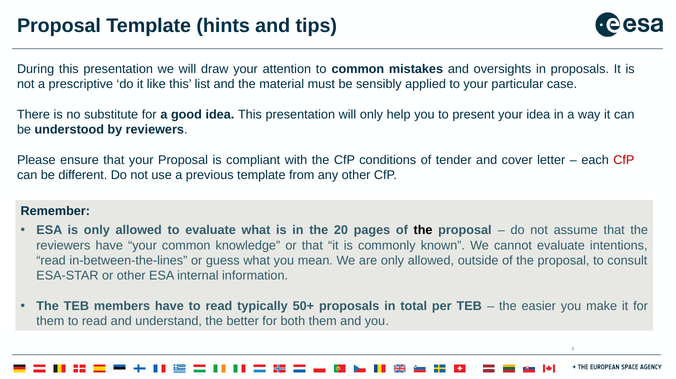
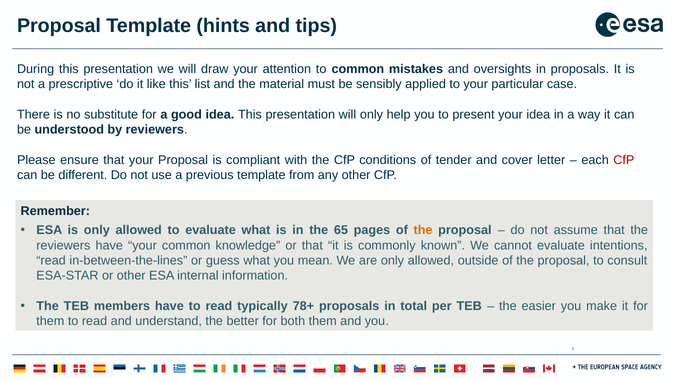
20: 20 -> 65
the at (423, 230) colour: black -> orange
50+: 50+ -> 78+
